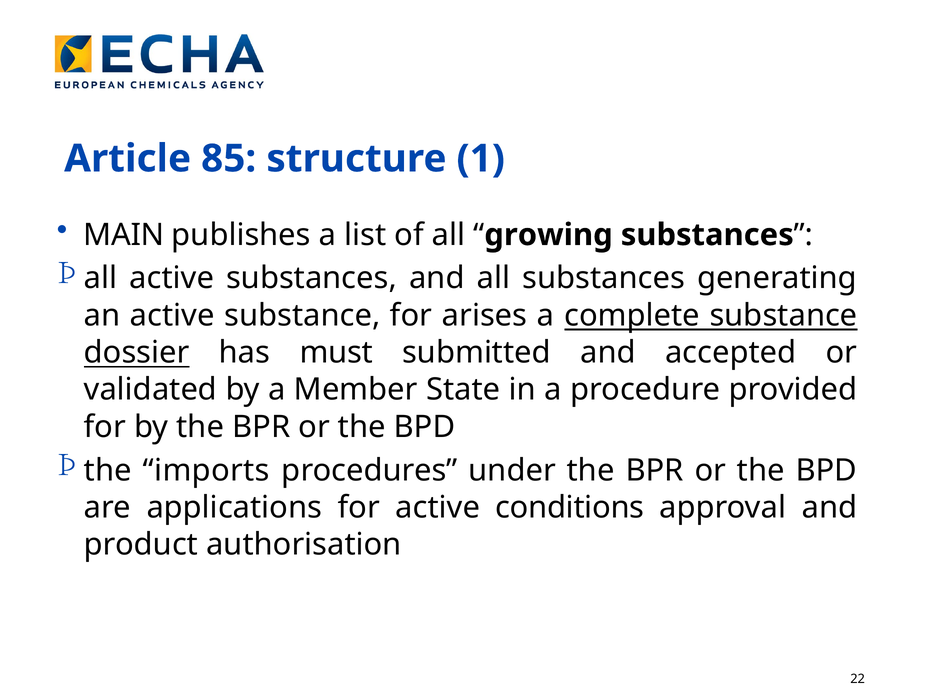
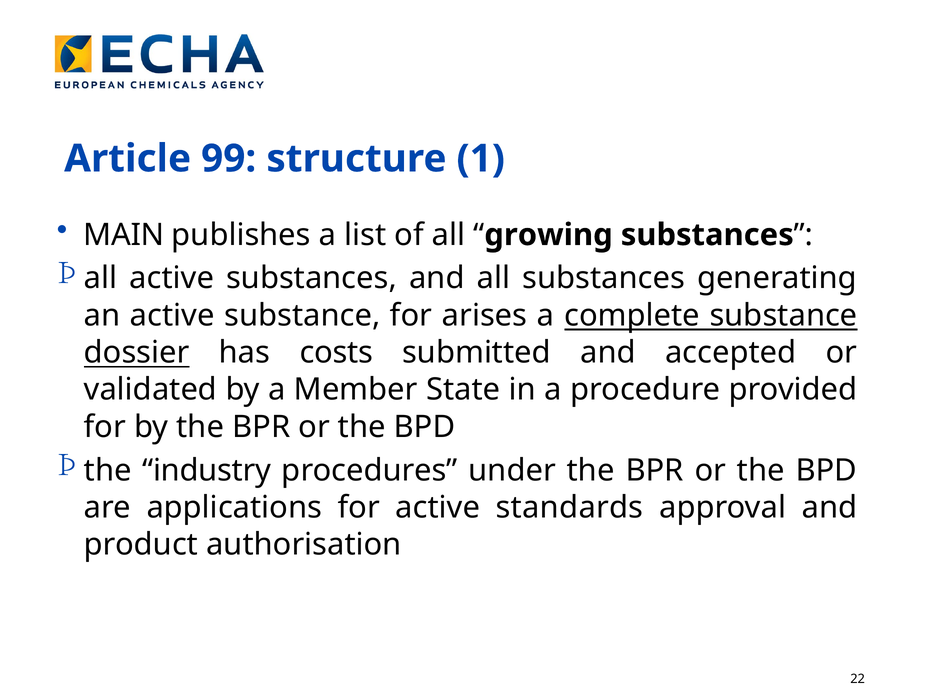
85: 85 -> 99
must: must -> costs
imports: imports -> industry
conditions: conditions -> standards
